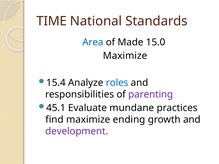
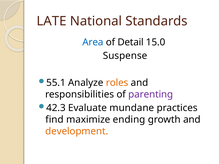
TIME: TIME -> LATE
Made: Made -> Detail
Maximize at (125, 56): Maximize -> Suspense
15.4: 15.4 -> 55.1
roles colour: blue -> orange
45.1: 45.1 -> 42.3
development colour: purple -> orange
